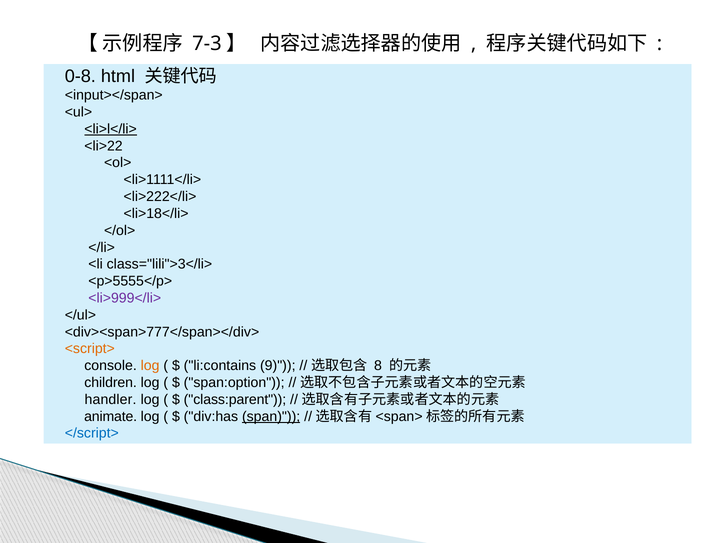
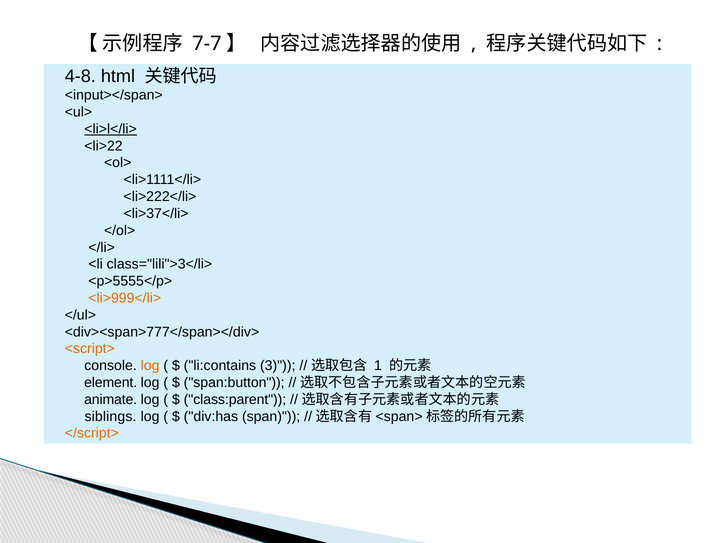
7-3: 7-3 -> 7-7
0-8: 0-8 -> 4-8
<li>18</li>: <li>18</li> -> <li>37</li>
<li>999</li> colour: purple -> orange
9: 9 -> 3
8: 8 -> 1
children: children -> element
span:option: span:option -> span:button
handler: handler -> animate
animate: animate -> siblings
span underline: present -> none
</script> colour: blue -> orange
